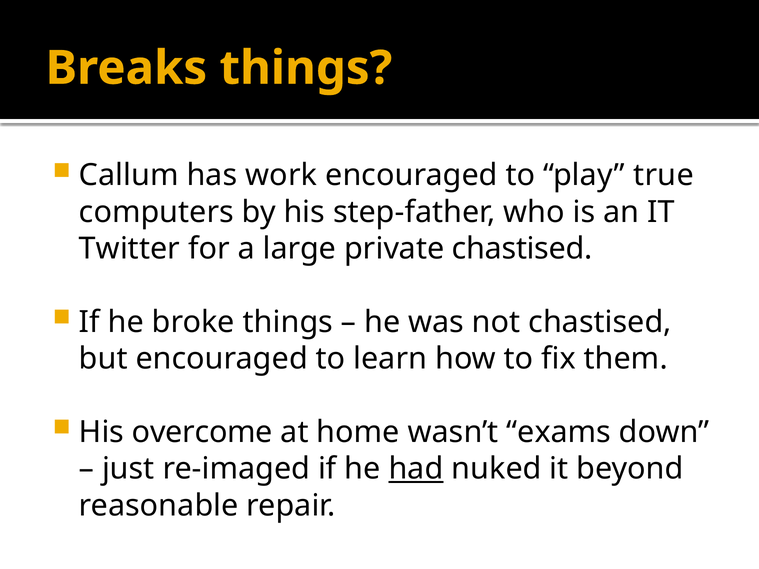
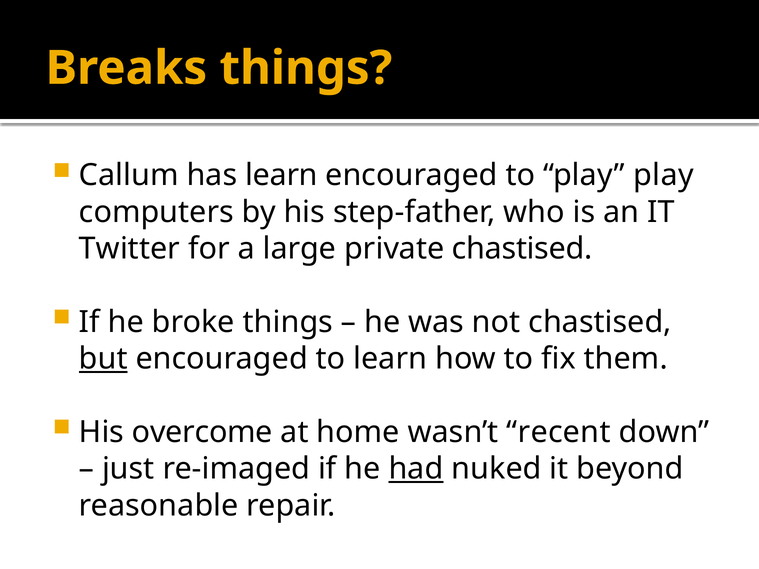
has work: work -> learn
play true: true -> play
but underline: none -> present
exams: exams -> recent
